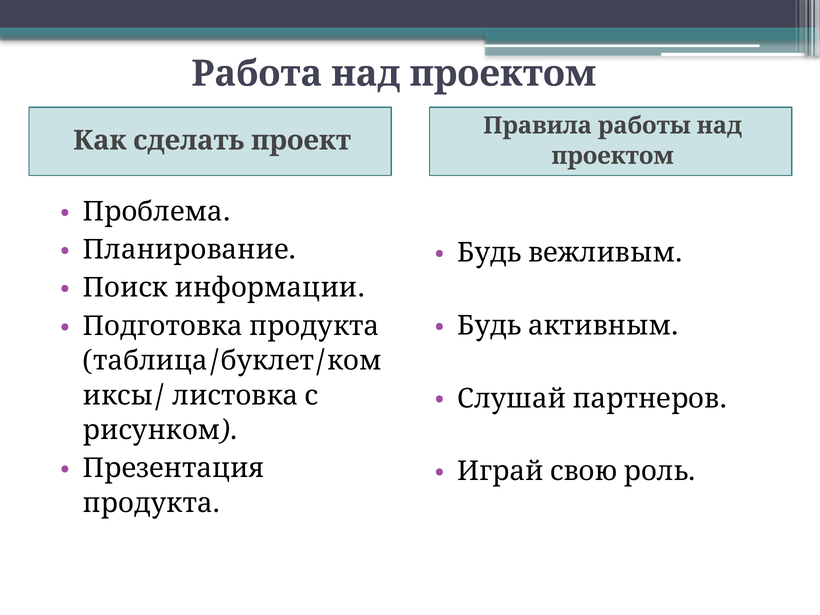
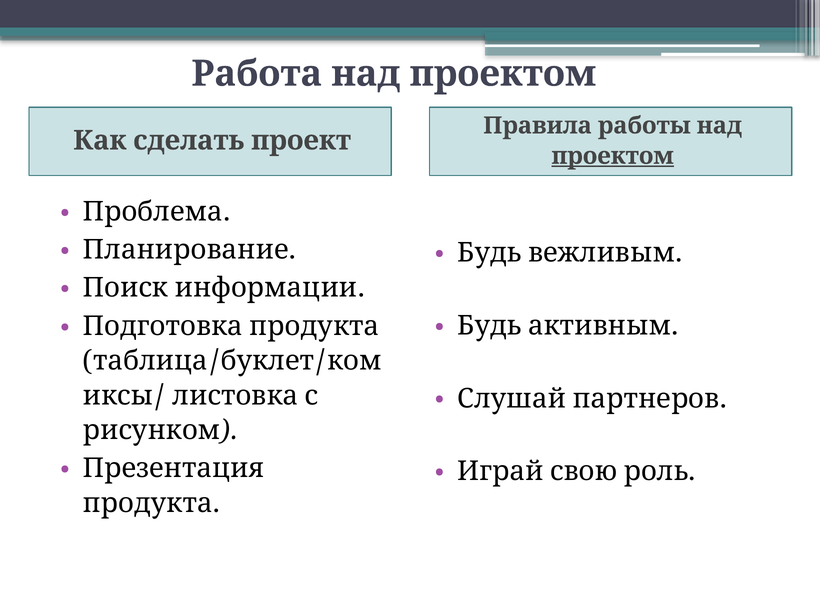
проектом at (613, 156) underline: none -> present
